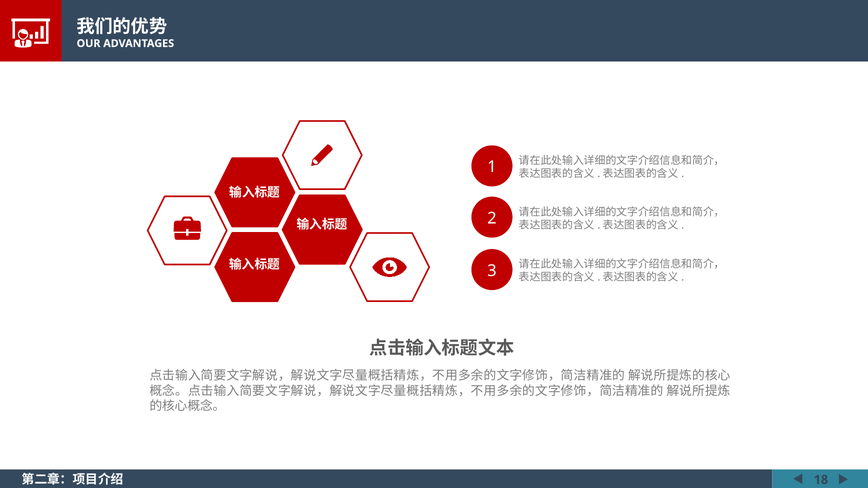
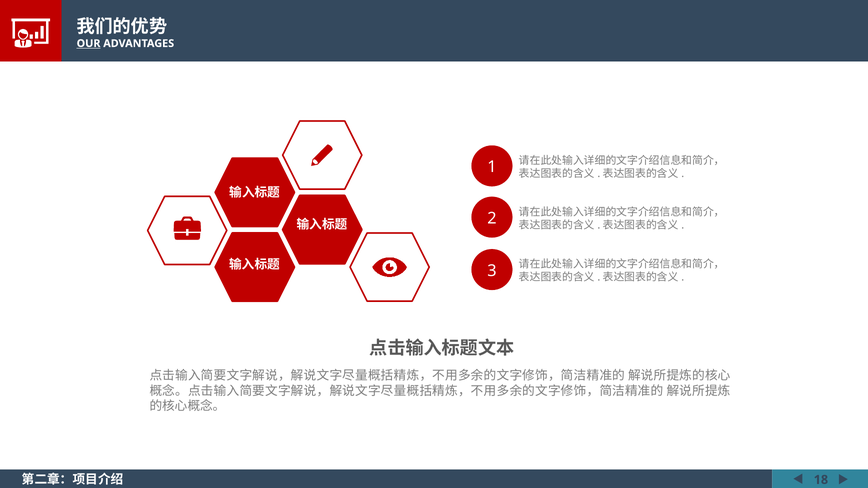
OUR underline: none -> present
